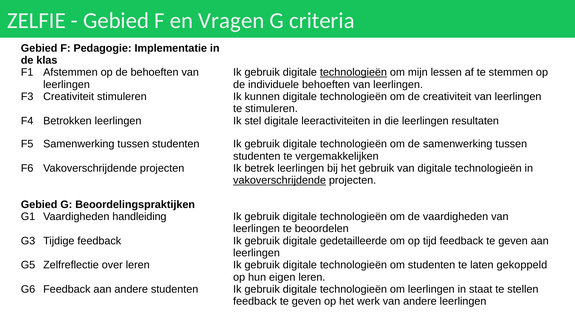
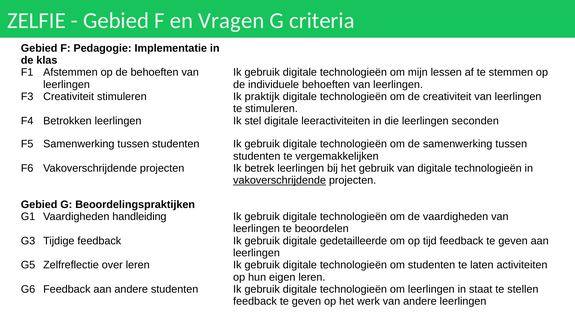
technologieën at (353, 72) underline: present -> none
kunnen: kunnen -> praktijk
resultaten: resultaten -> seconden
gekoppeld: gekoppeld -> activiteiten
